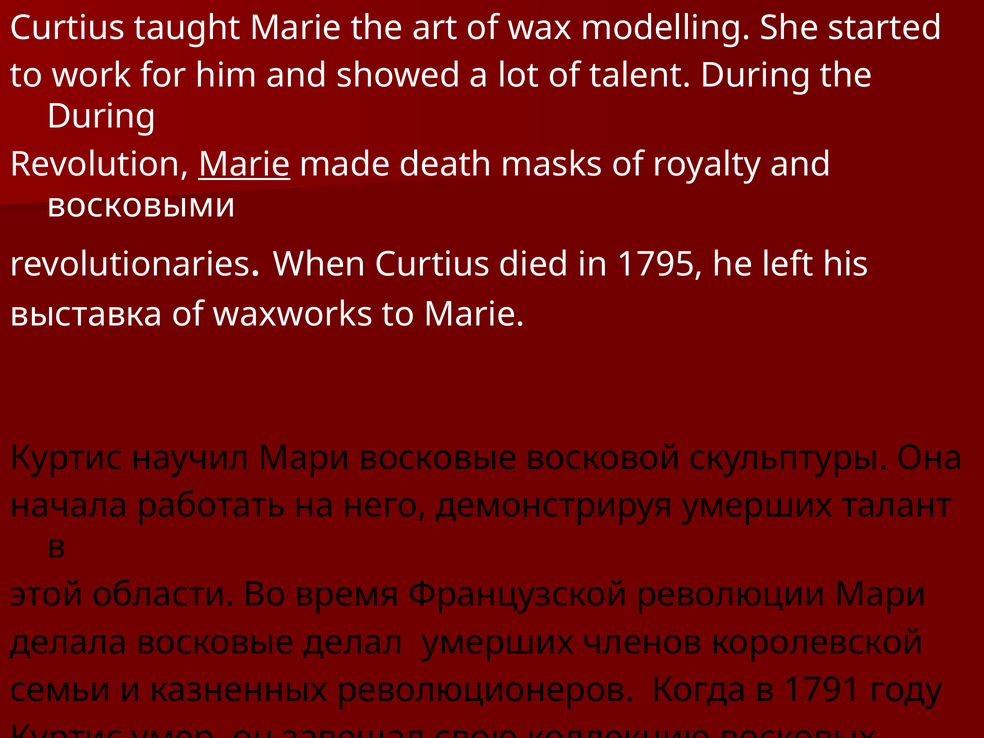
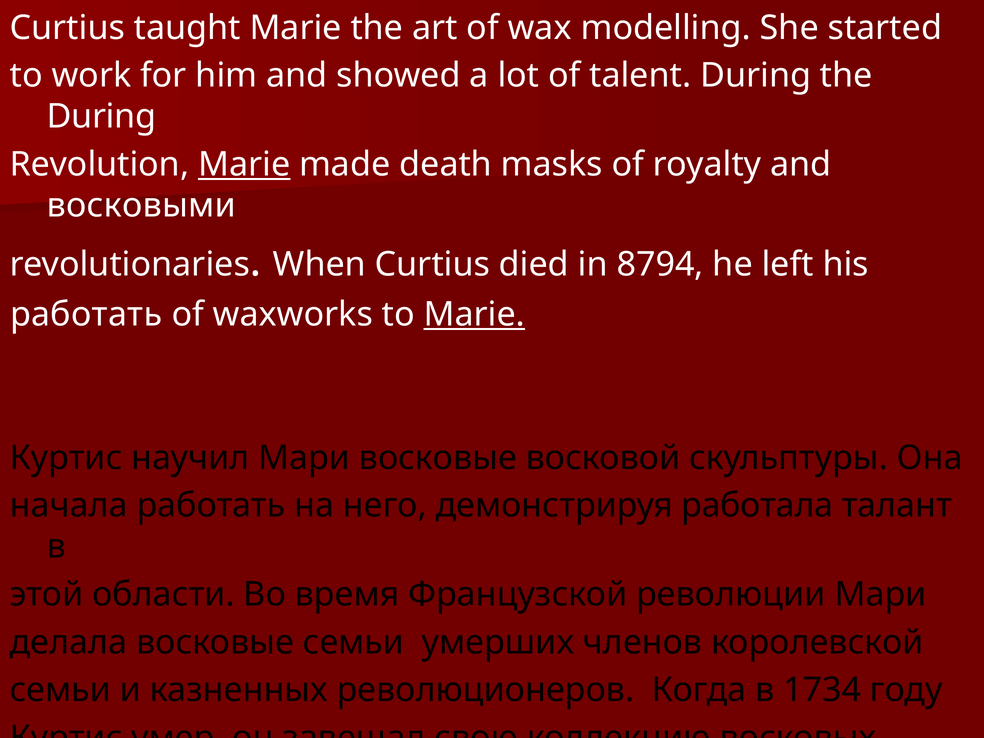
1795: 1795 -> 8794
выставка at (86, 314): выставка -> работать
Marie at (474, 314) underline: none -> present
демонстрируя умерших: умерших -> работала
восковые делал: делал -> семьи
1791: 1791 -> 1734
